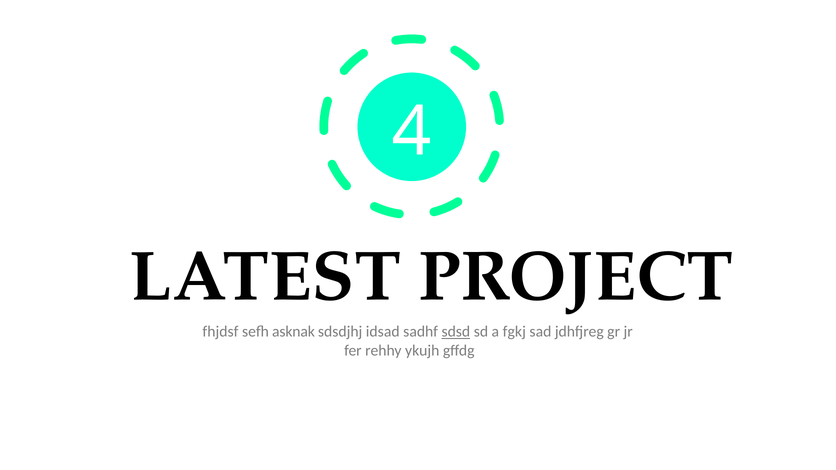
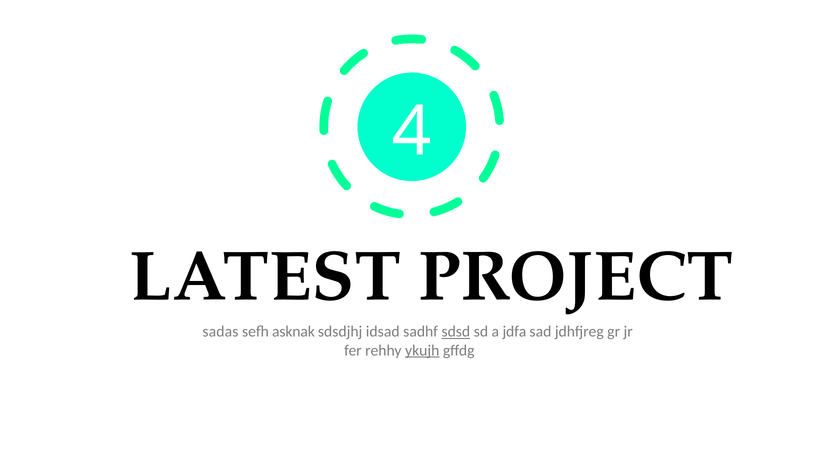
fhjdsf: fhjdsf -> sadas
fgkj: fgkj -> jdfa
ykujh underline: none -> present
